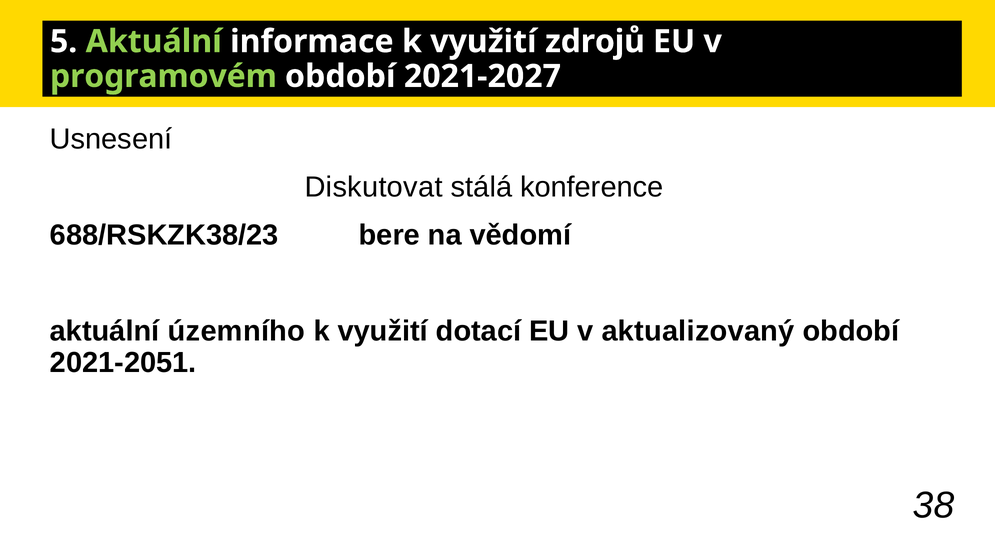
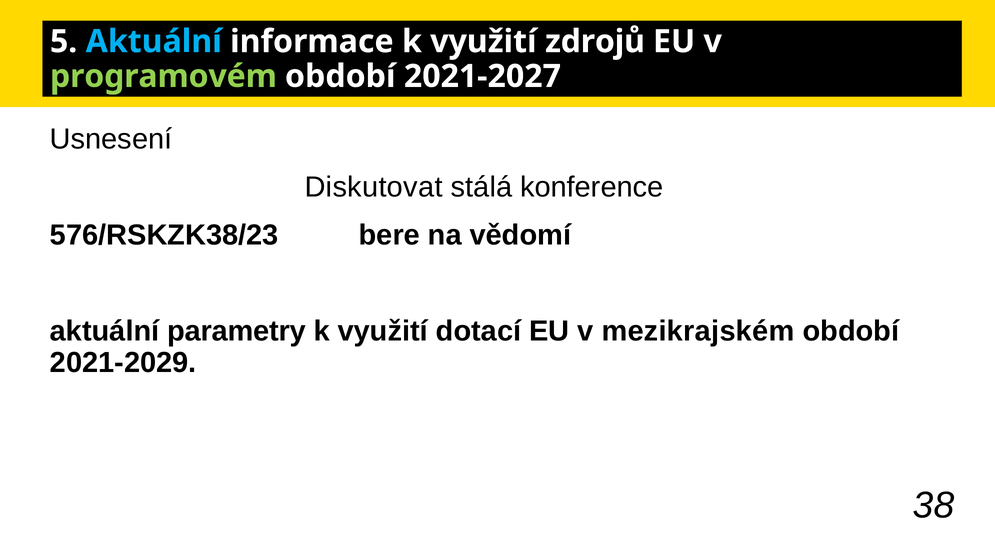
Aktuální at (154, 42) colour: light green -> light blue
688/RSKZK38/23: 688/RSKZK38/23 -> 576/RSKZK38/23
územního: územního -> parametry
aktualizovaný: aktualizovaný -> mezikrajském
2021-2051: 2021-2051 -> 2021-2029
